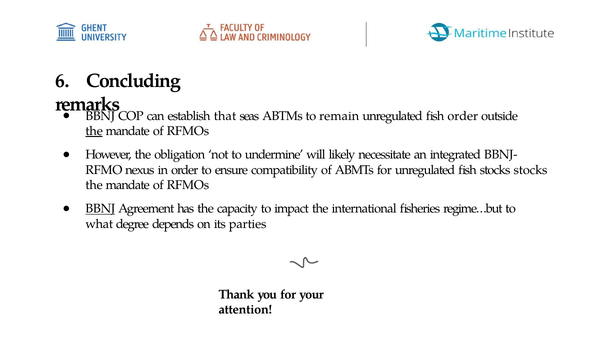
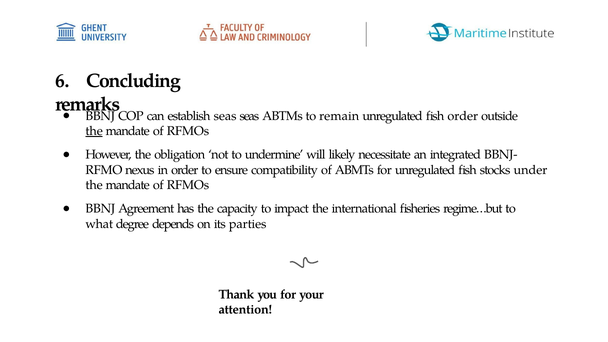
establish that: that -> seas
stocks stocks: stocks -> under
BBNJ at (100, 209) underline: present -> none
